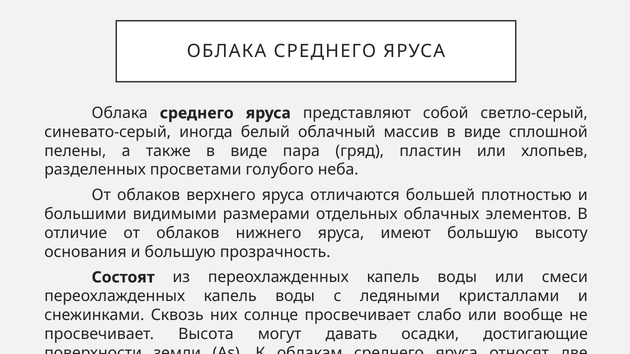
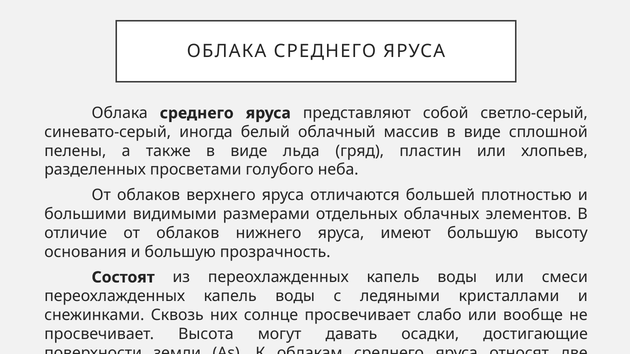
пара: пара -> льда
